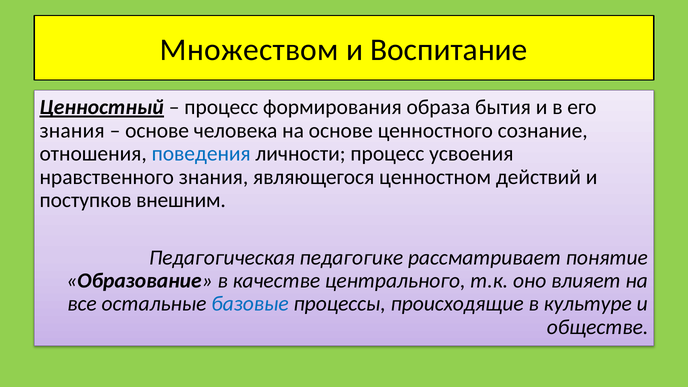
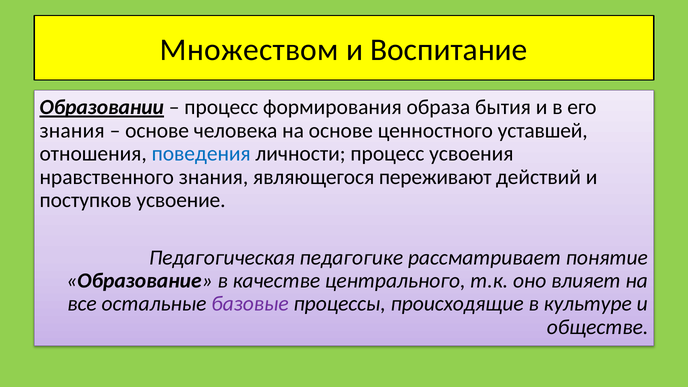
Ценностный: Ценностный -> Образовании
сознание: сознание -> уставшей
ценностном: ценностном -> переживают
внешним: внешним -> усвоение
базовые colour: blue -> purple
